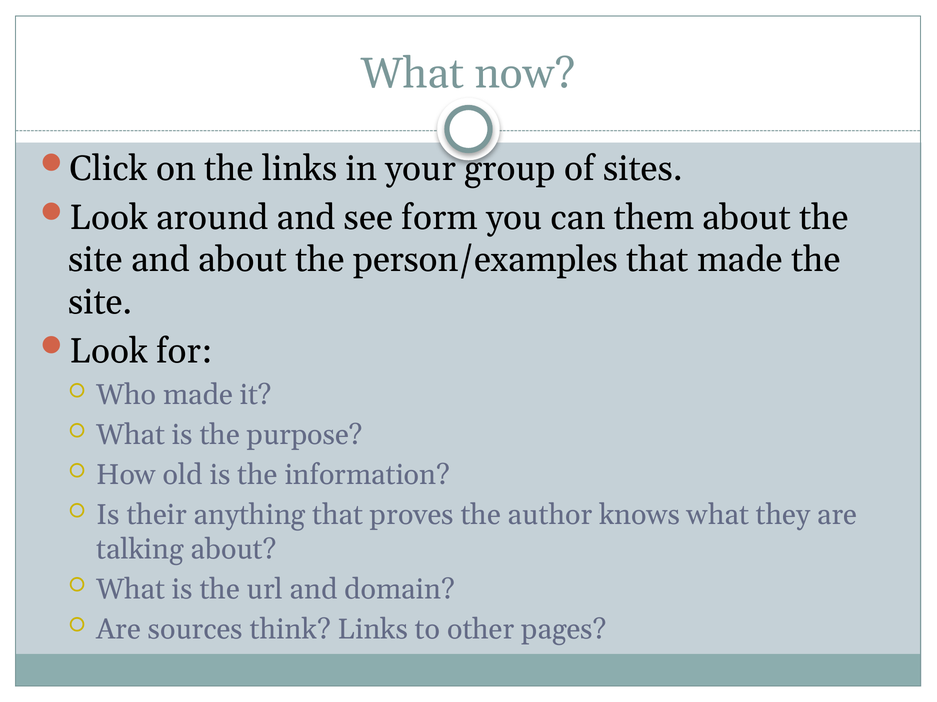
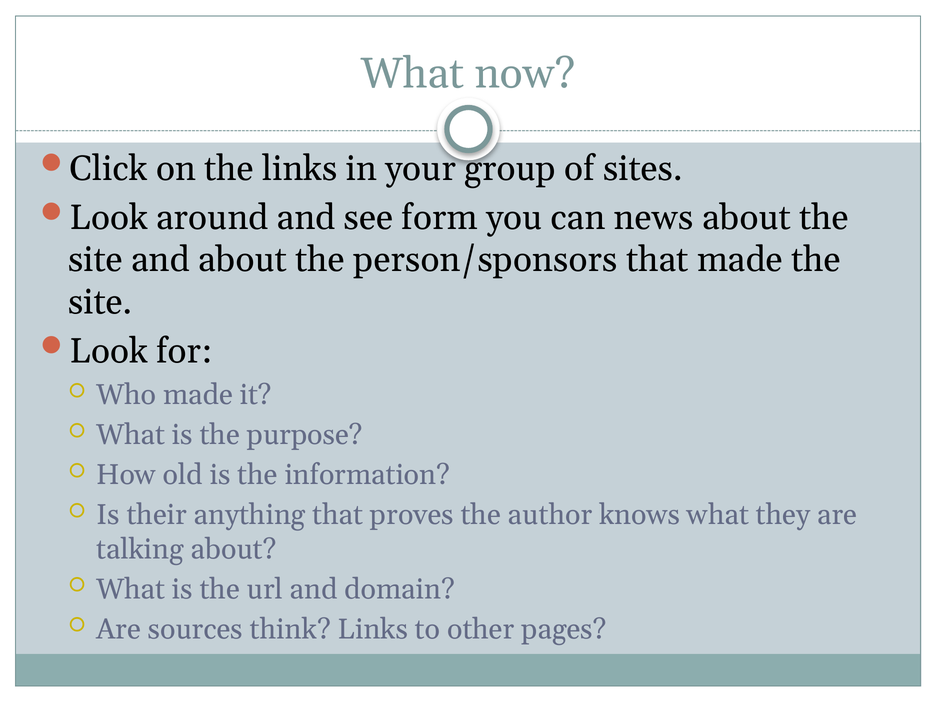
them: them -> news
person/examples: person/examples -> person/sponsors
